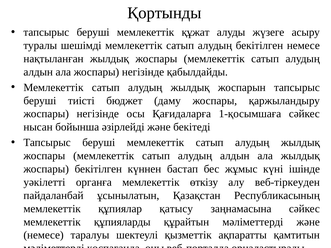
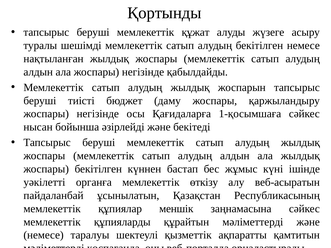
веб-тіркеуден: веб-тіркеуден -> веб-асыратын
қатысу: қатысу -> меншiк
